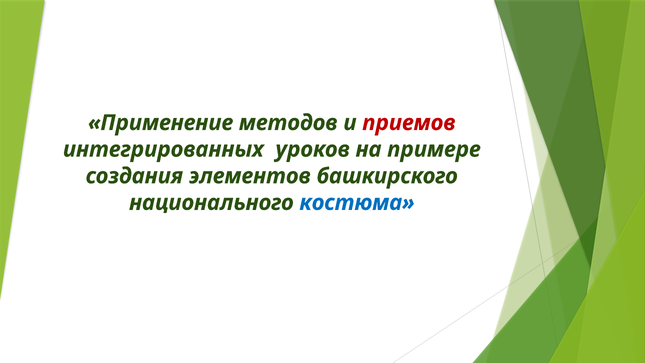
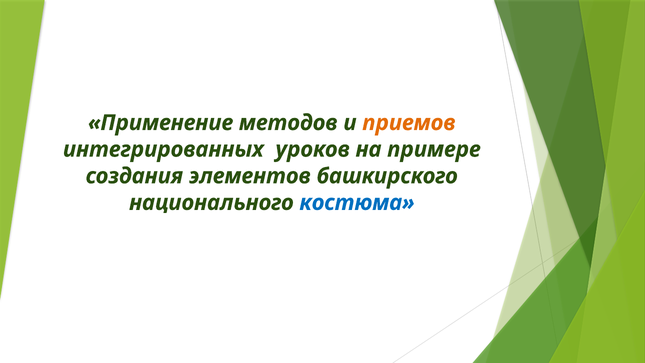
приемов colour: red -> orange
